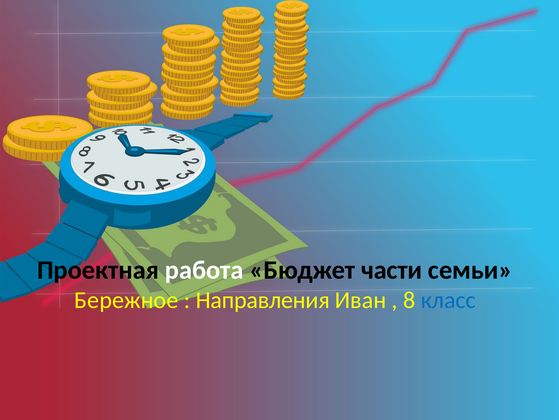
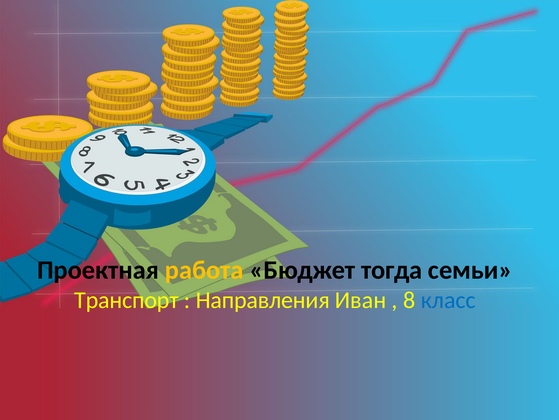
работа colour: white -> yellow
части: части -> тогда
Бережное: Бережное -> Транспорт
